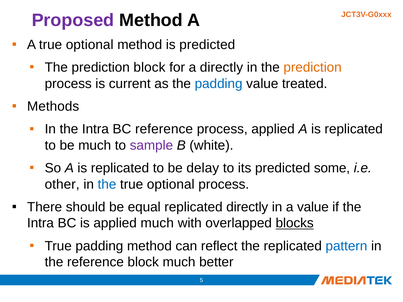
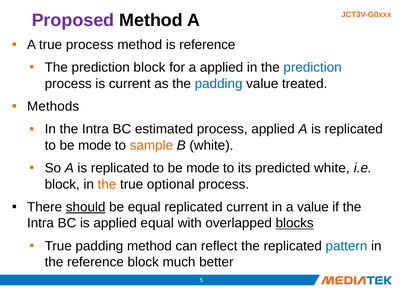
A true optional: optional -> process
is predicted: predicted -> reference
a directly: directly -> applied
prediction at (313, 68) colour: orange -> blue
BC reference: reference -> estimated
much at (95, 145): much -> mode
sample colour: purple -> orange
delay at (203, 168): delay -> mode
predicted some: some -> white
other at (62, 184): other -> block
the at (107, 184) colour: blue -> orange
should underline: none -> present
replicated directly: directly -> current
applied much: much -> equal
